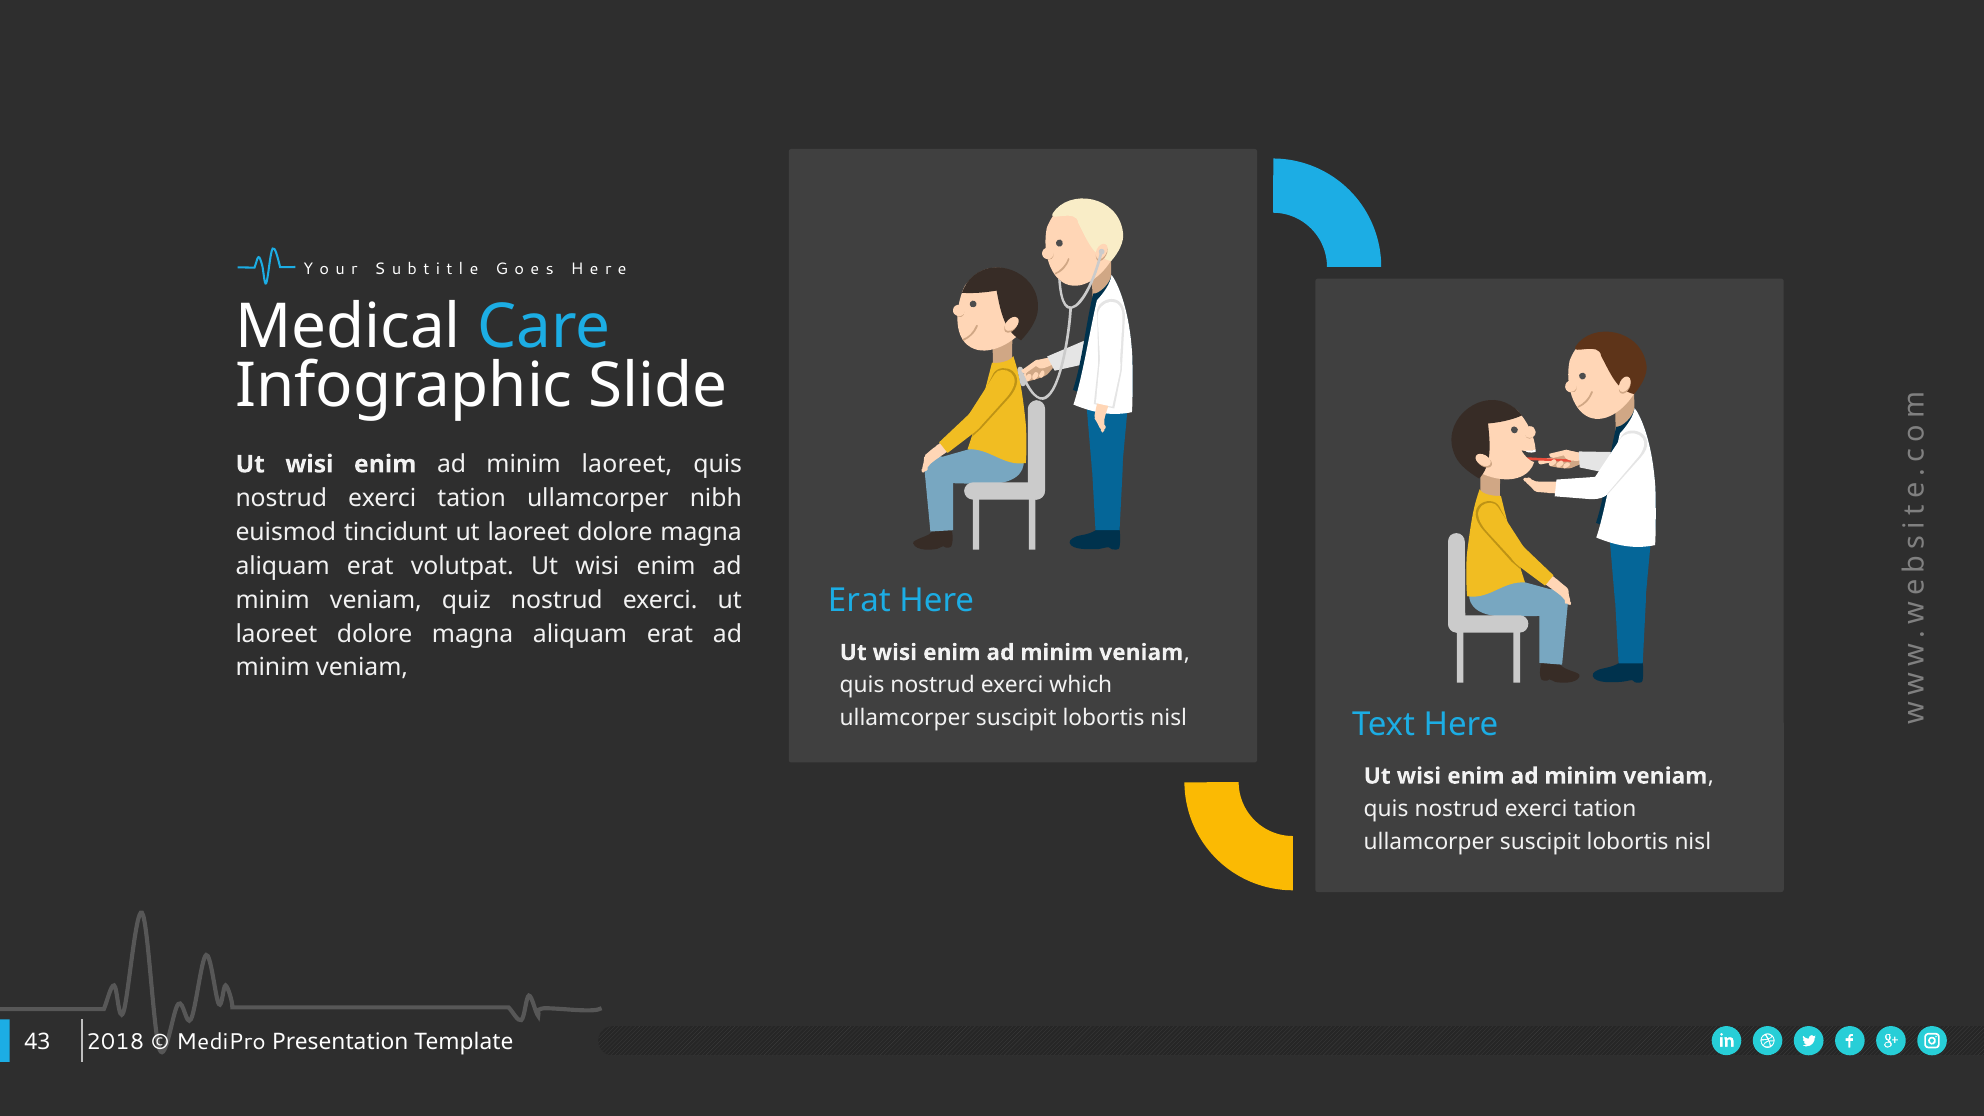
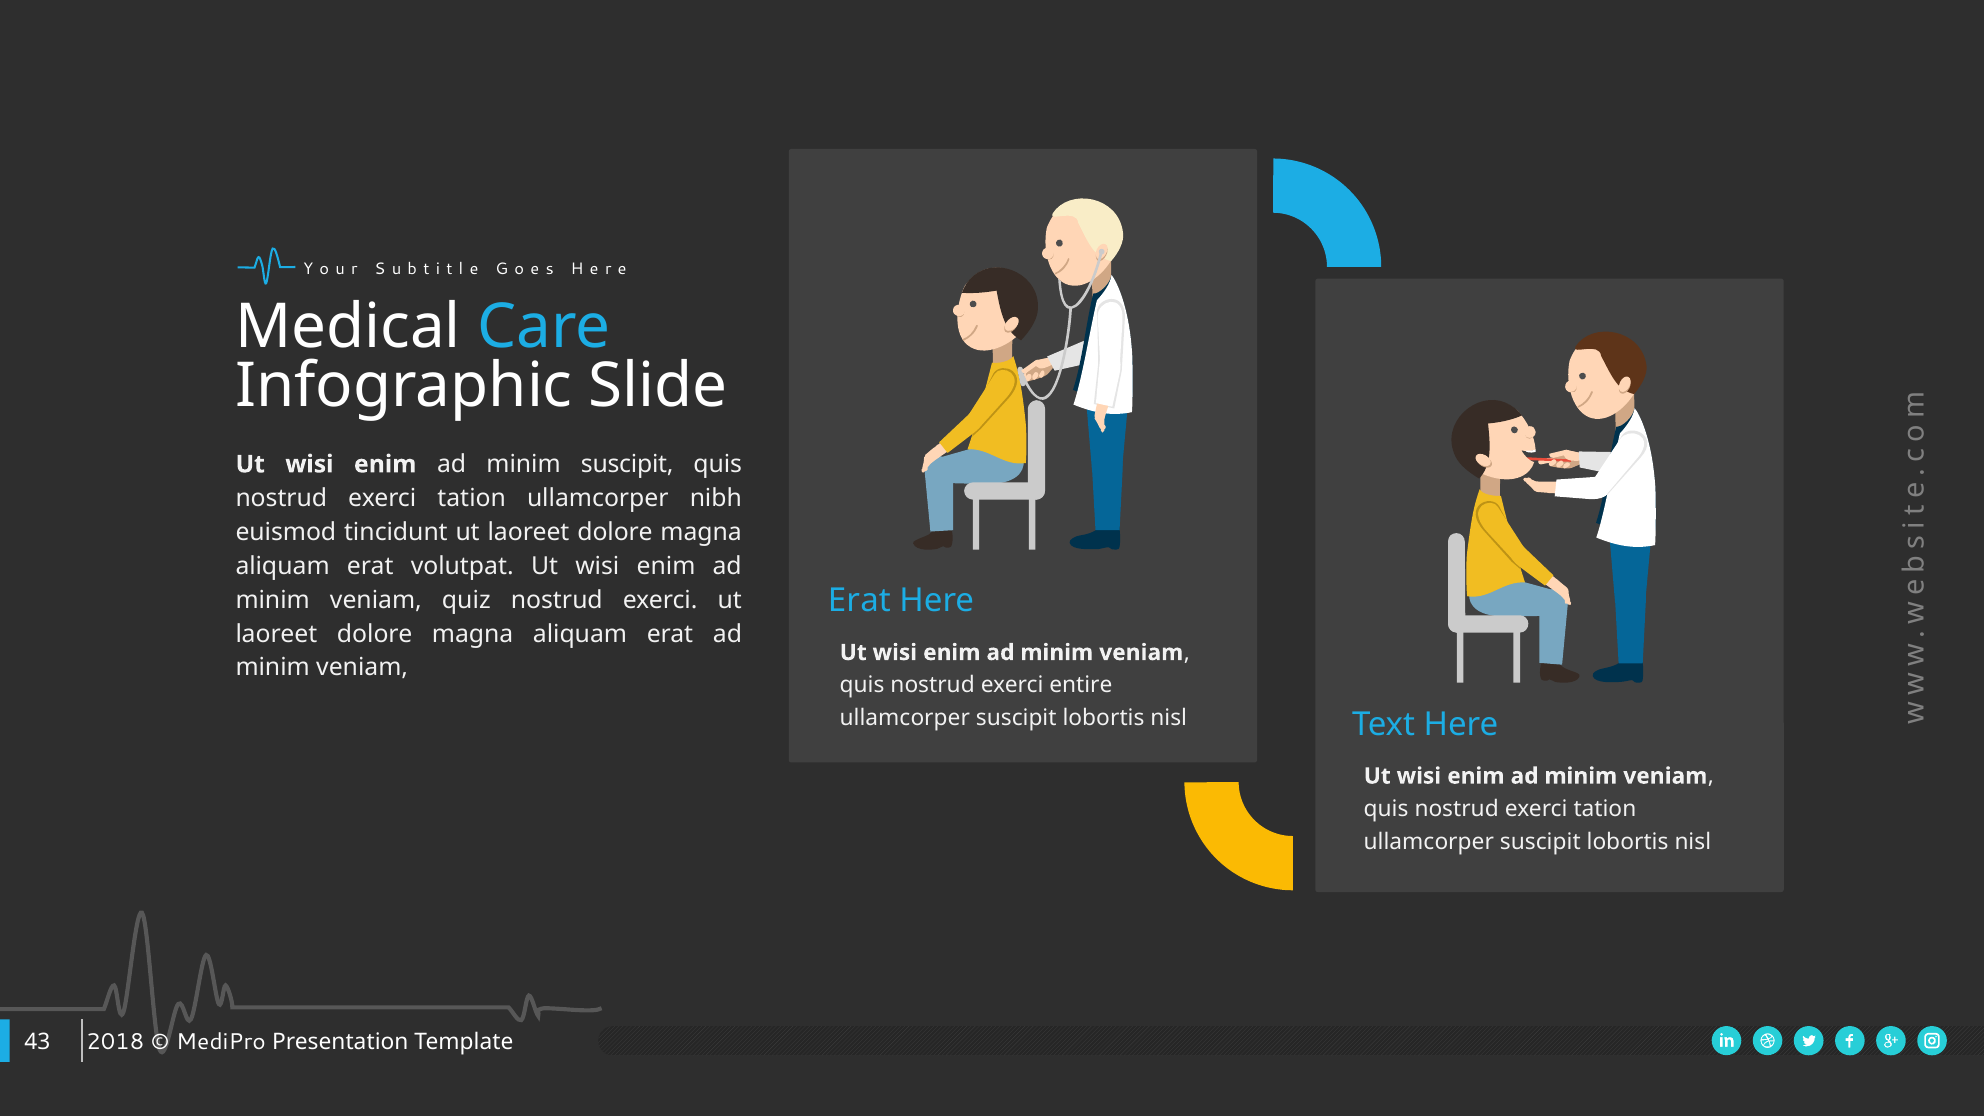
minim laoreet: laoreet -> suscipit
which: which -> entire
